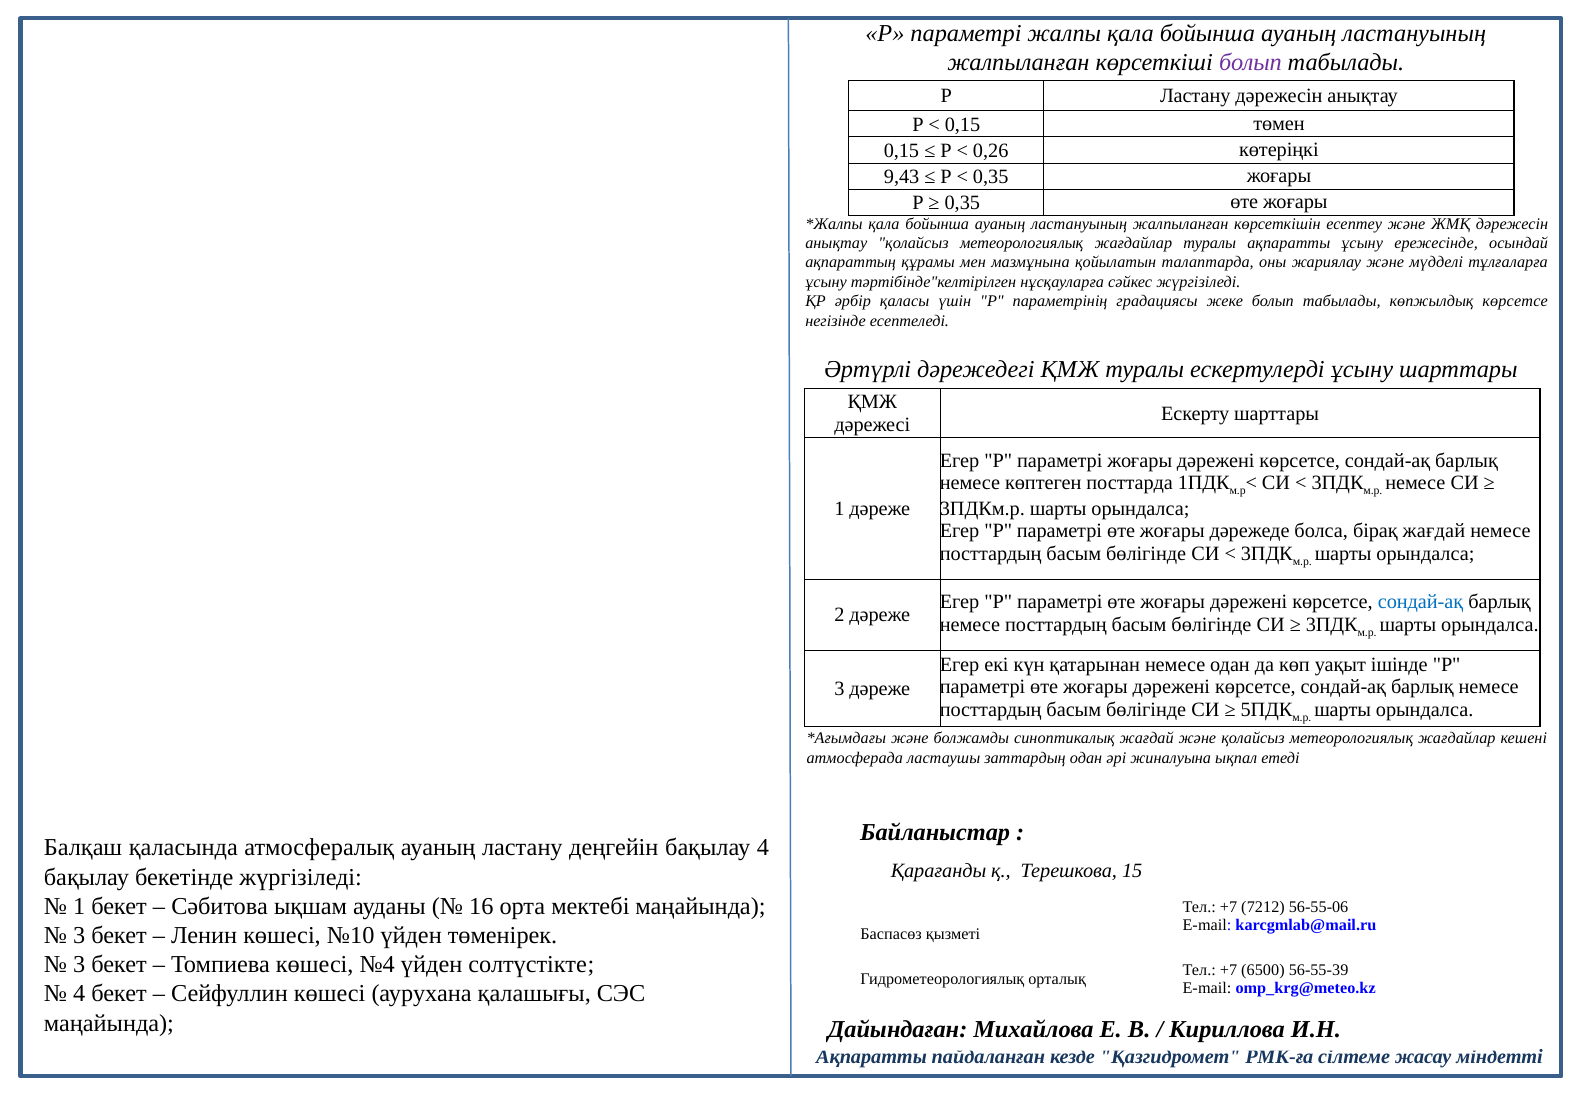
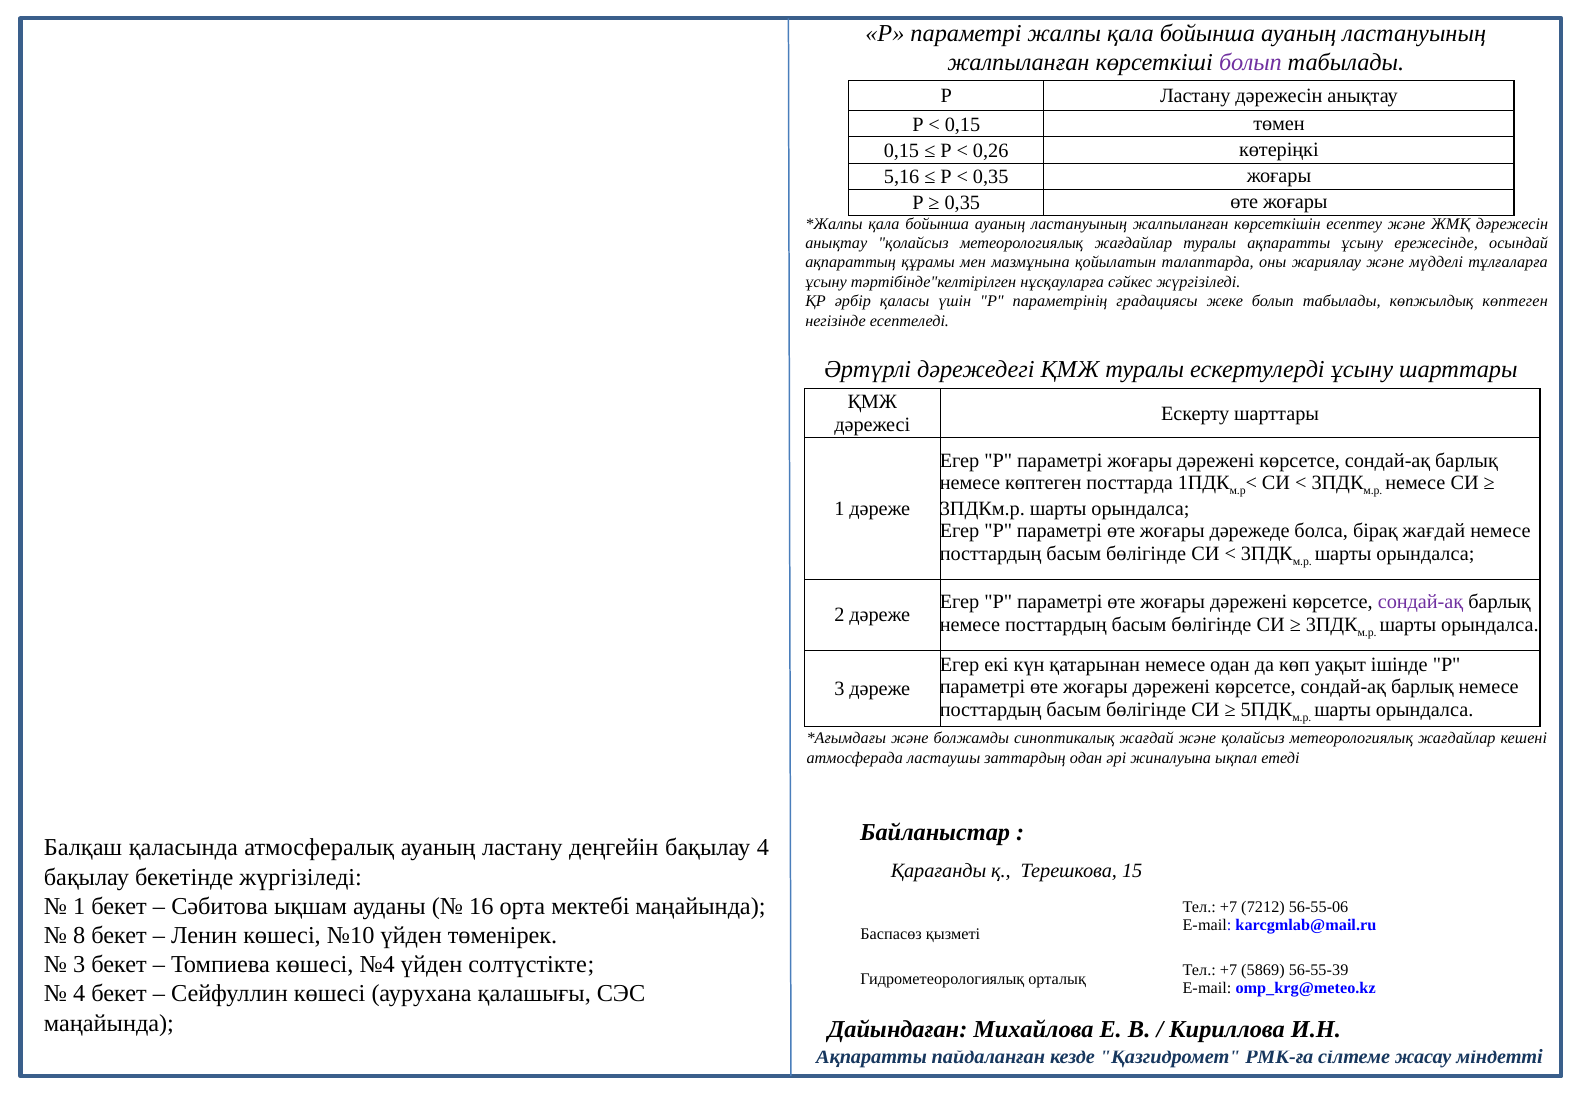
9,43: 9,43 -> 5,16
көпжылдық көрсетсе: көрсетсе -> көптеген
сондай-ақ at (1420, 602) colour: blue -> purple
3 at (79, 936): 3 -> 8
6500: 6500 -> 5869
